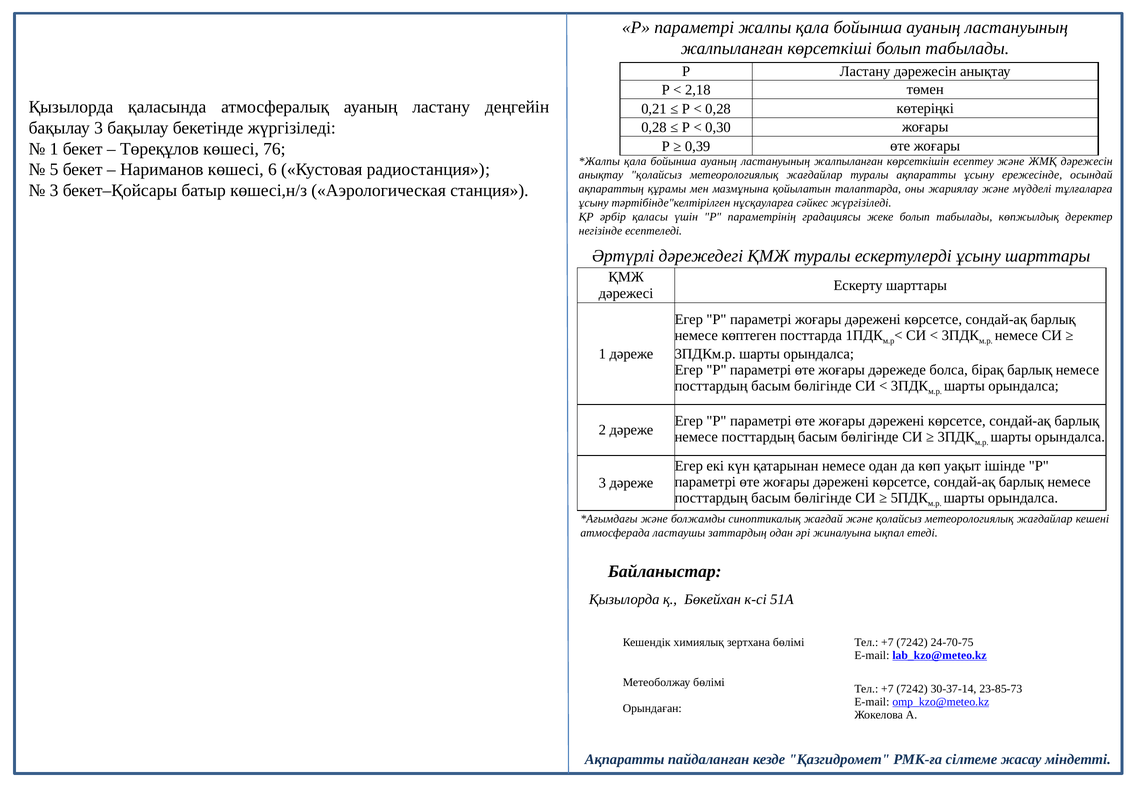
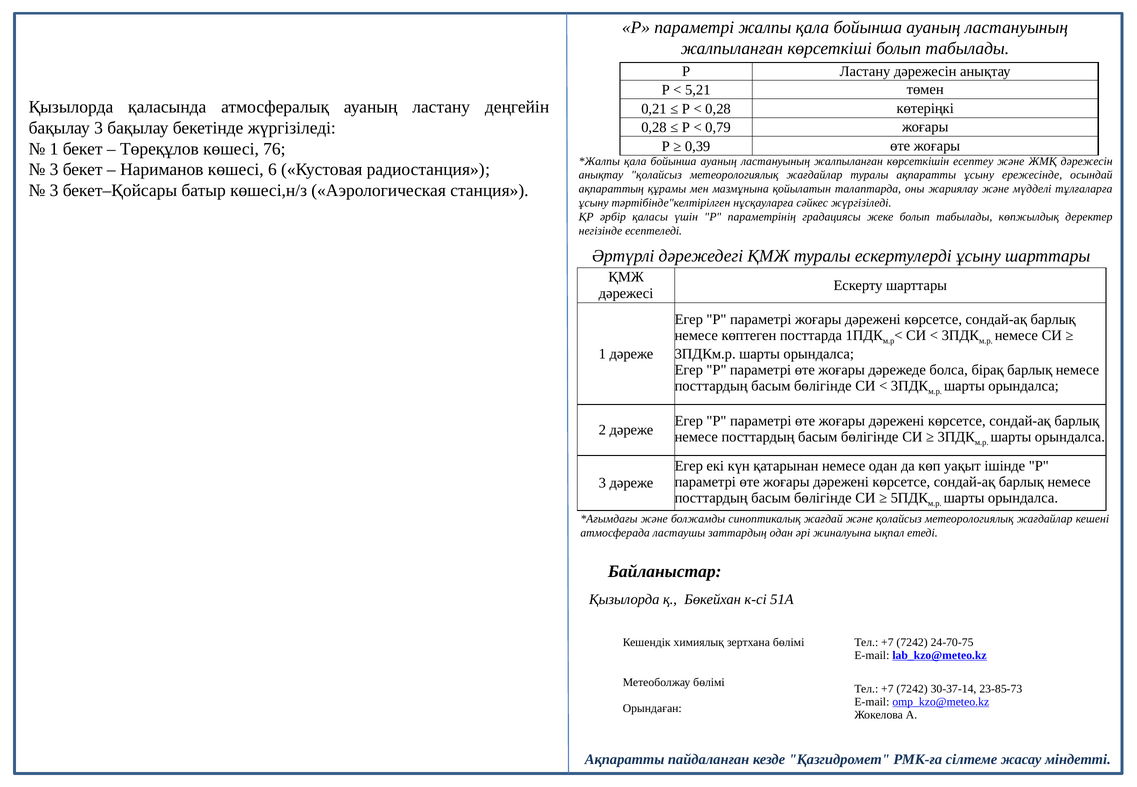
2,18: 2,18 -> 5,21
0,30: 0,30 -> 0,79
5 at (54, 170): 5 -> 3
